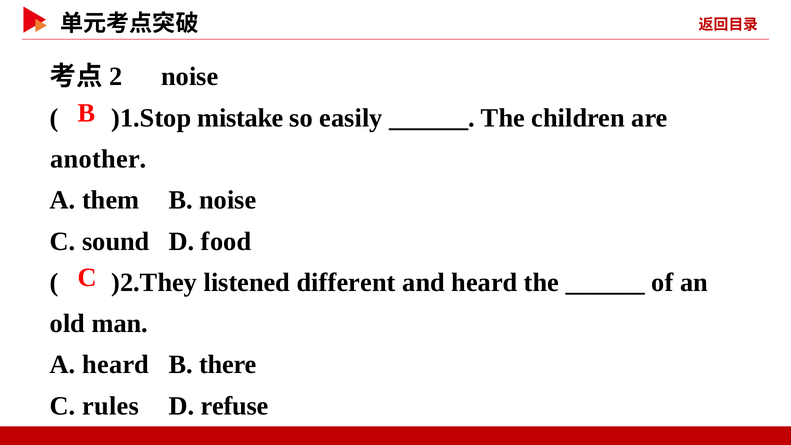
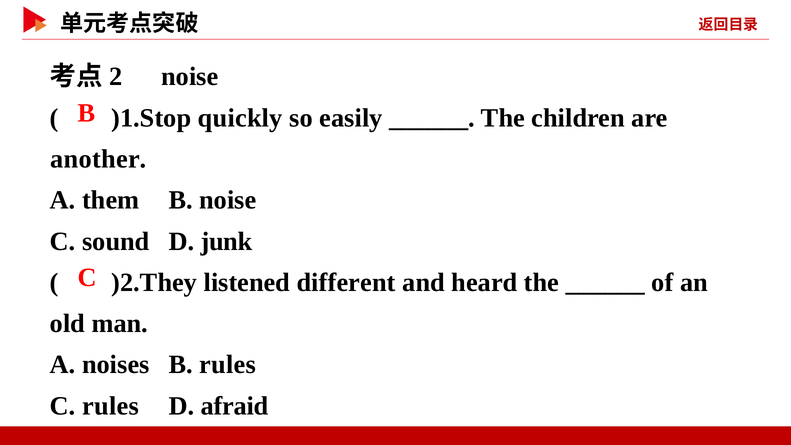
mistake: mistake -> quickly
food: food -> junk
A heard: heard -> noises
B there: there -> rules
refuse: refuse -> afraid
